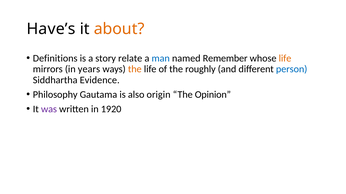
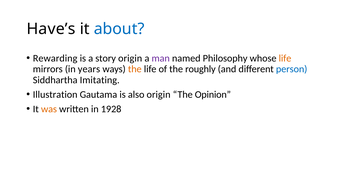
about colour: orange -> blue
Definitions: Definitions -> Rewarding
story relate: relate -> origin
man colour: blue -> purple
Remember: Remember -> Philosophy
Evidence: Evidence -> Imitating
Philosophy: Philosophy -> Illustration
was colour: purple -> orange
1920: 1920 -> 1928
